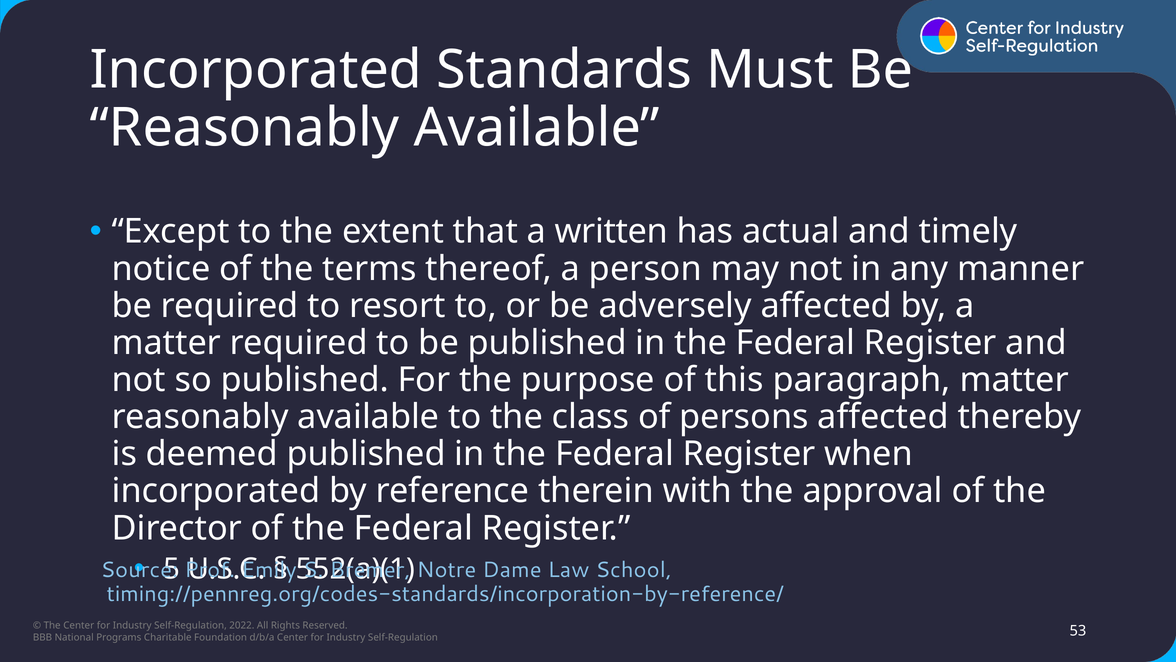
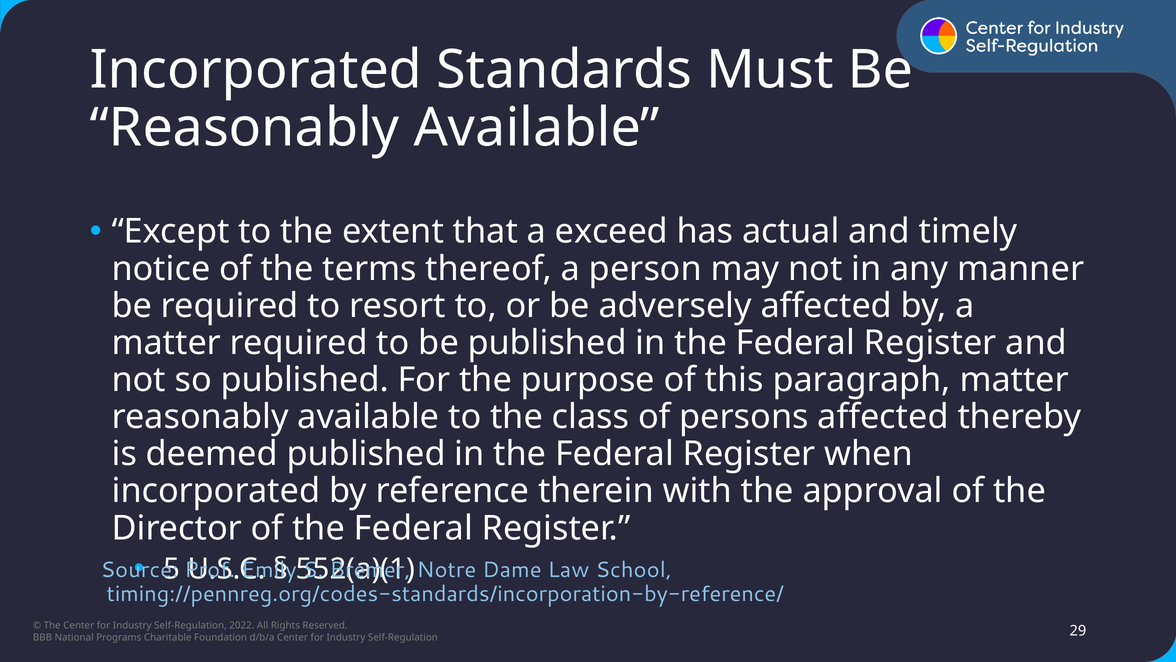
written: written -> exceed
53: 53 -> 29
